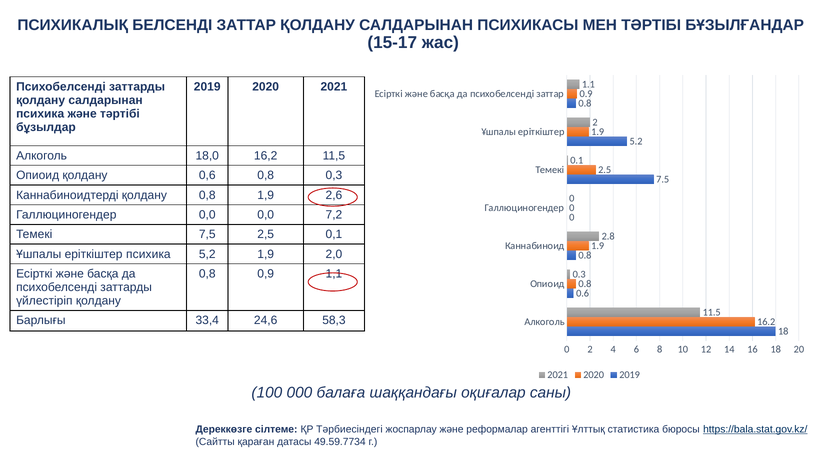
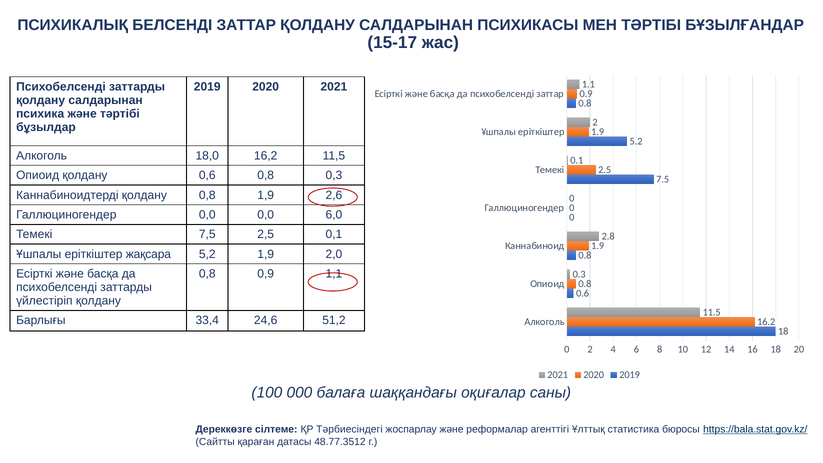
7,2: 7,2 -> 6,0
еріткіштер психика: психика -> жақсара
58,3: 58,3 -> 51,2
49.59.7734: 49.59.7734 -> 48.77.3512
